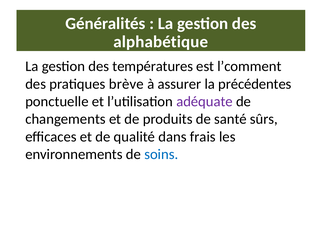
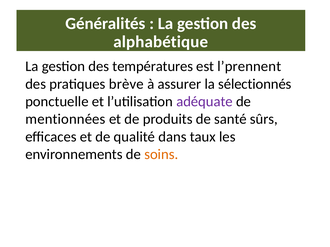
l’comment: l’comment -> l’prennent
précédentes: précédentes -> sélectionnés
changements: changements -> mentionnées
frais: frais -> taux
soins colour: blue -> orange
